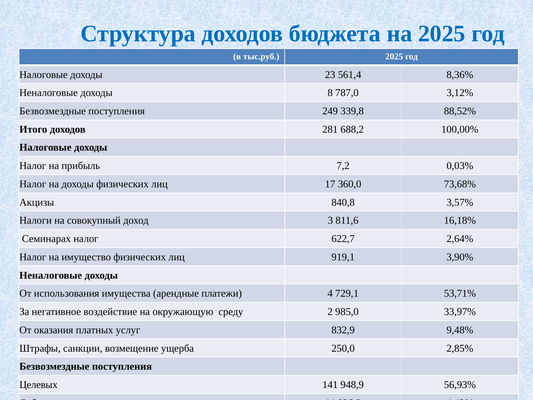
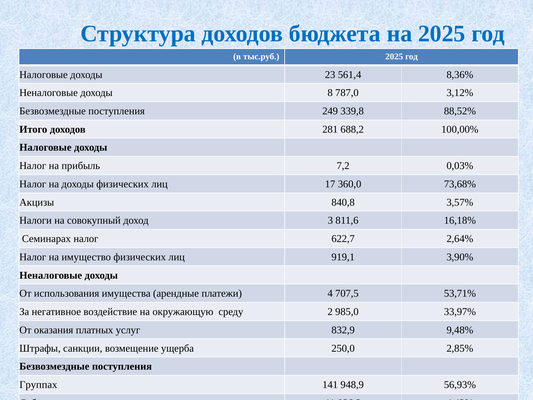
729,1: 729,1 -> 707,5
Целевых: Целевых -> Группах
